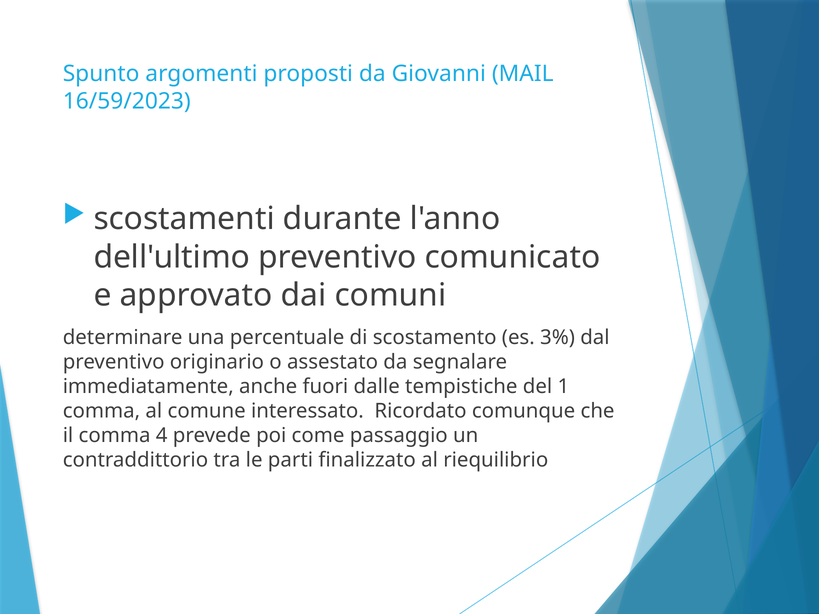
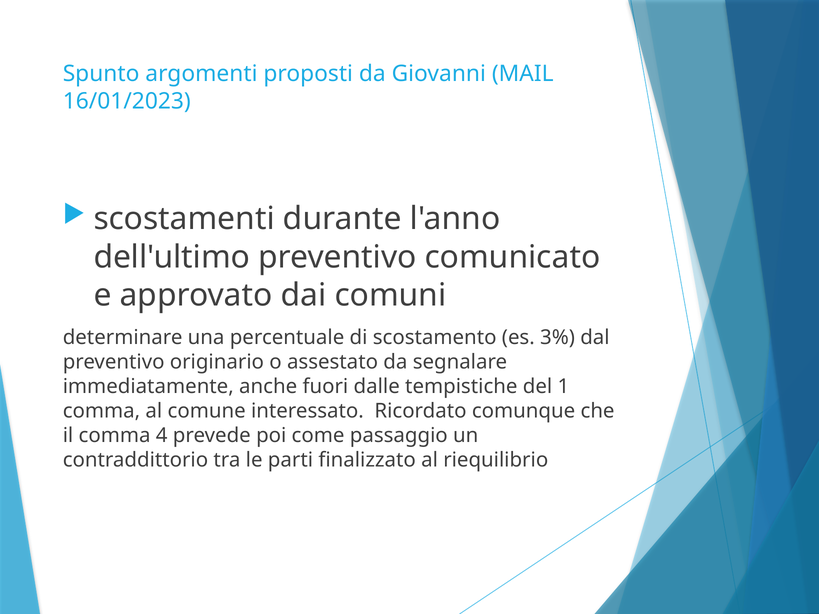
16/59/2023: 16/59/2023 -> 16/01/2023
